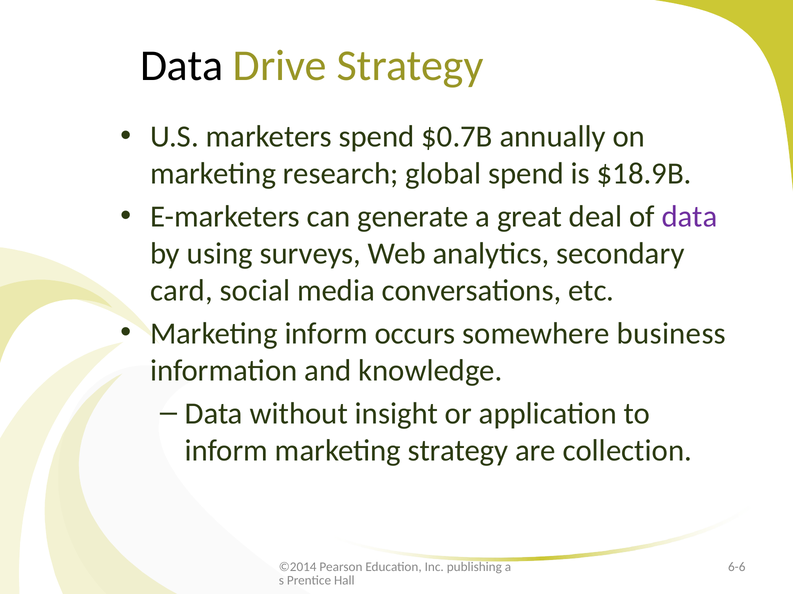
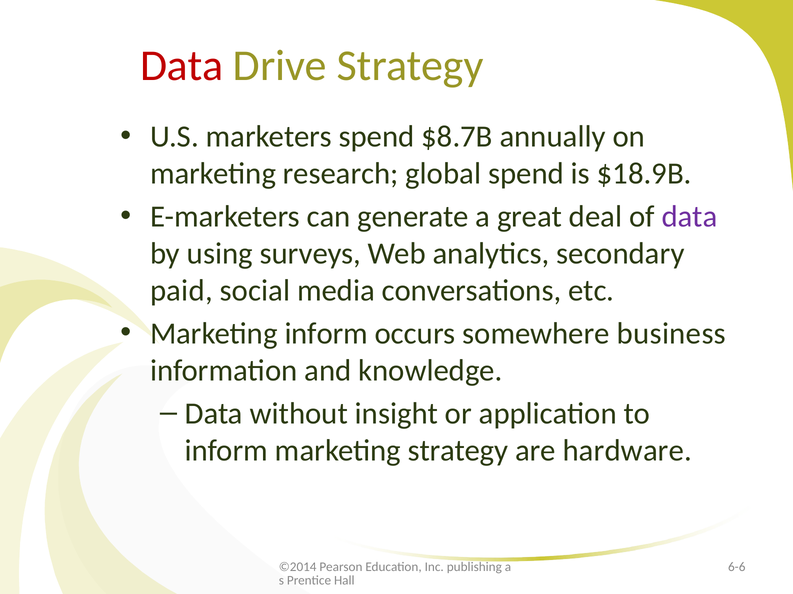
Data at (182, 66) colour: black -> red
$0.7B: $0.7B -> $8.7B
card: card -> paid
collection: collection -> hardware
